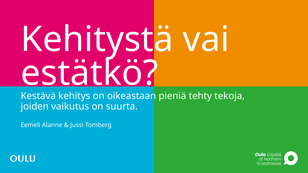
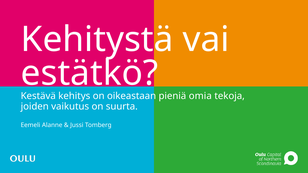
tehty: tehty -> omia
